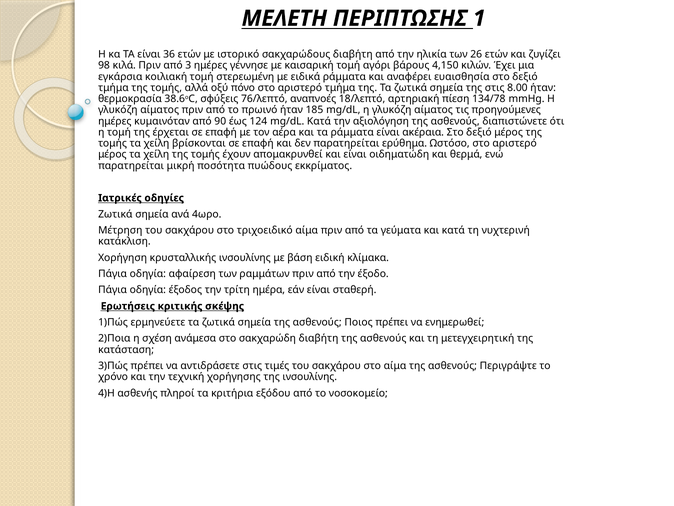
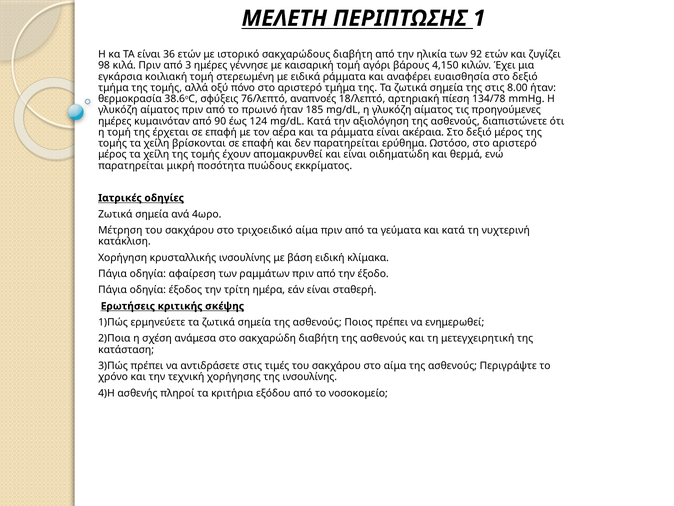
26: 26 -> 92
